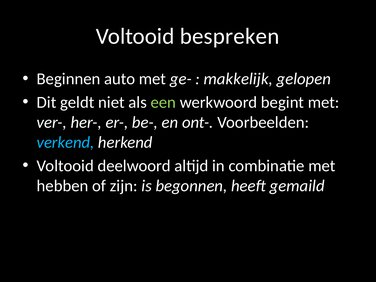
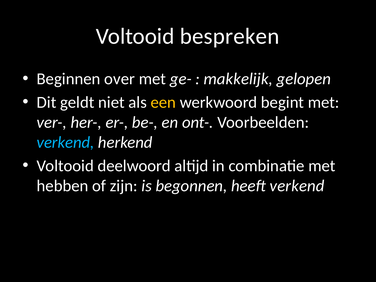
auto: auto -> over
een colour: light green -> yellow
heeft gemaild: gemaild -> verkend
